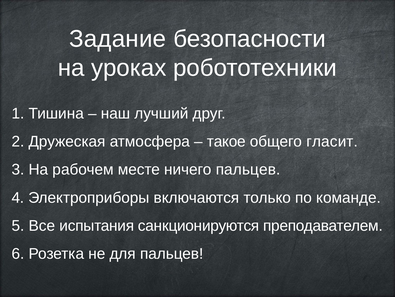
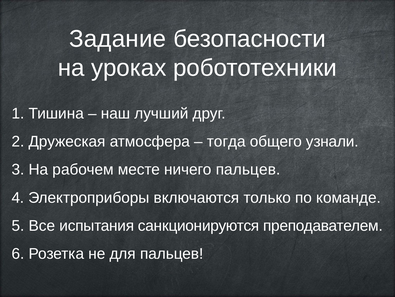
такое: такое -> тогда
гласит: гласит -> узнали
